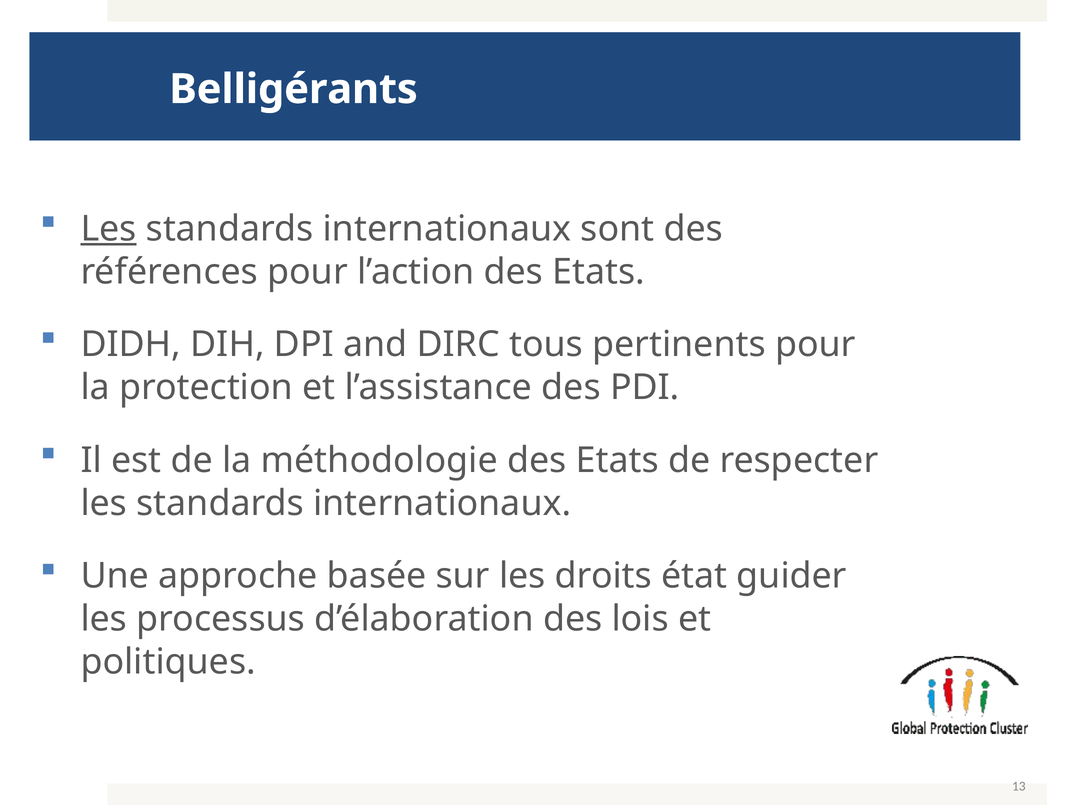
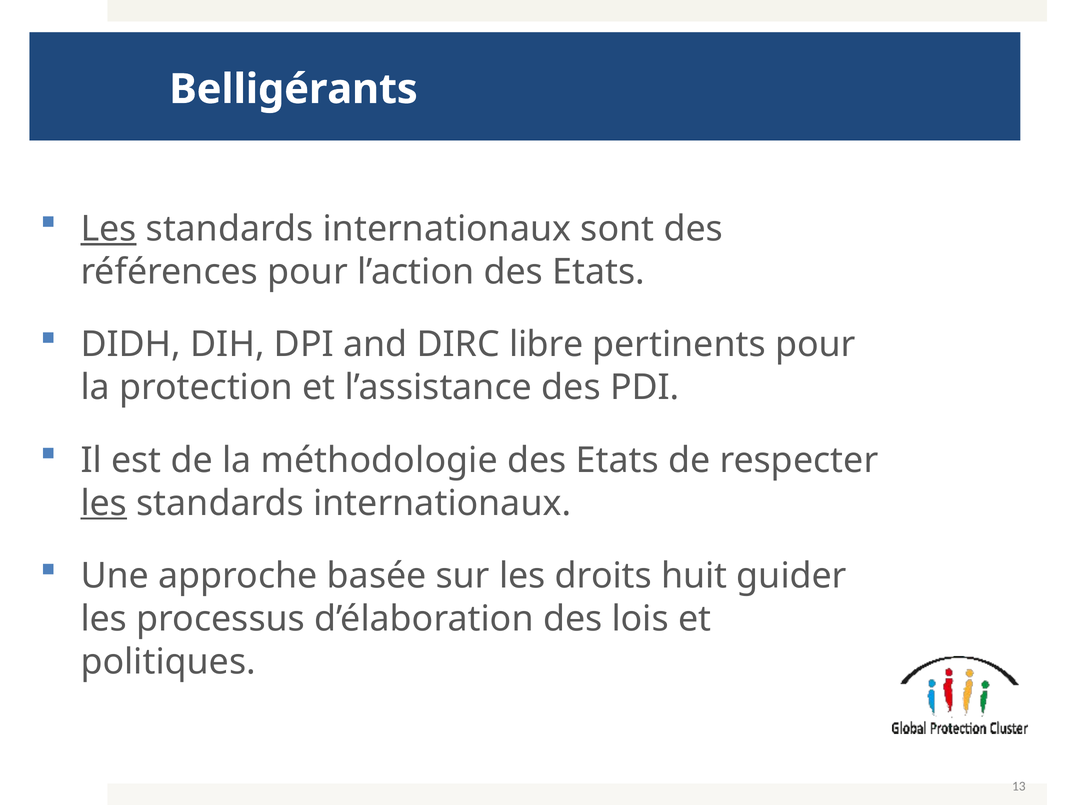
tous: tous -> libre
les at (104, 504) underline: none -> present
état: état -> huit
